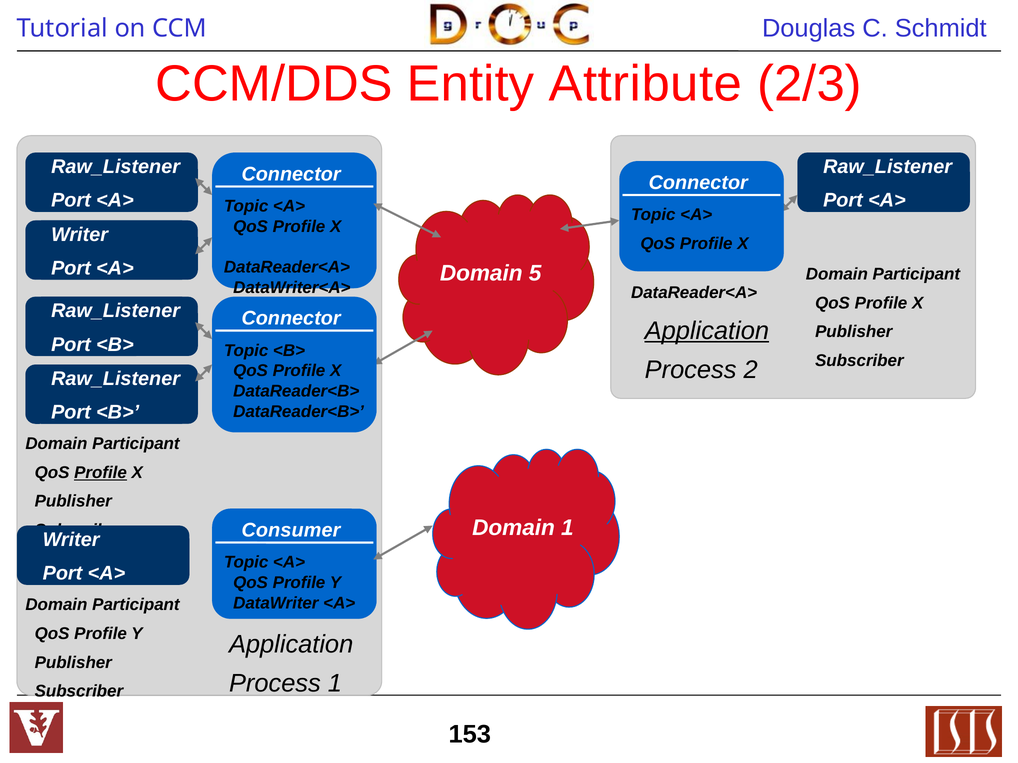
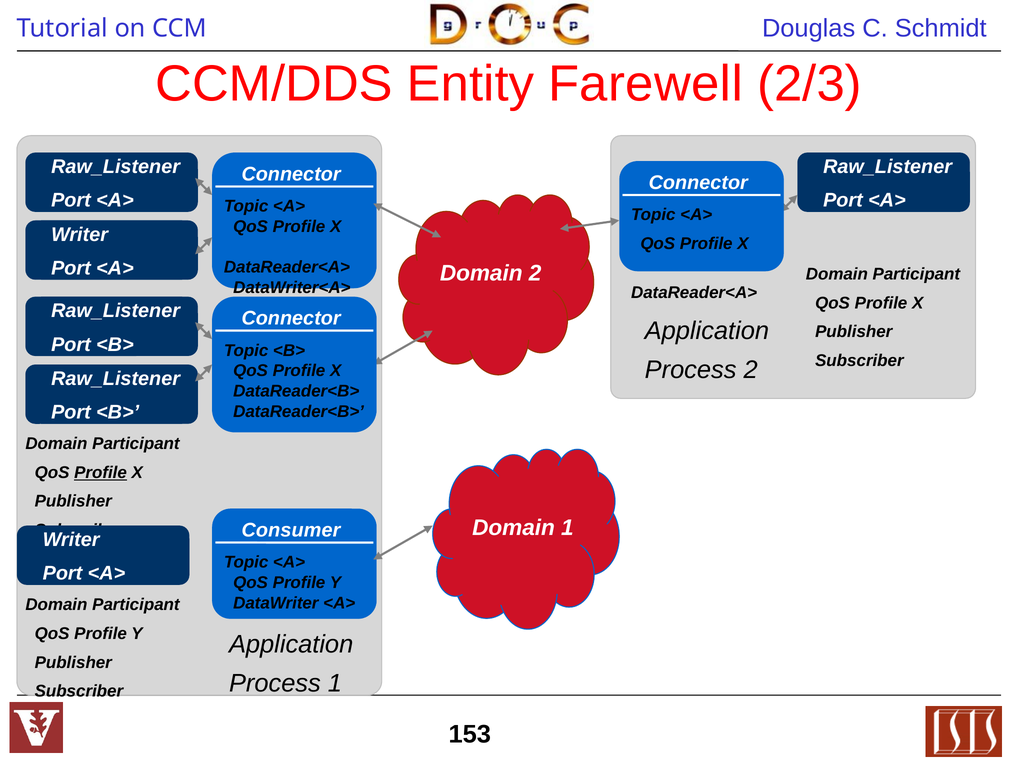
Attribute: Attribute -> Farewell
Domain 5: 5 -> 2
Application at (707, 331) underline: present -> none
